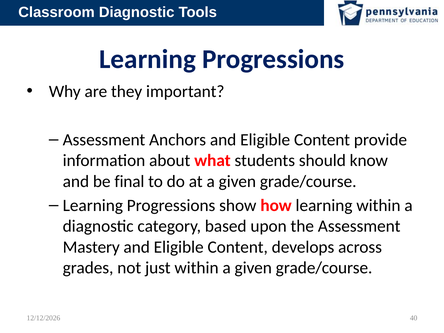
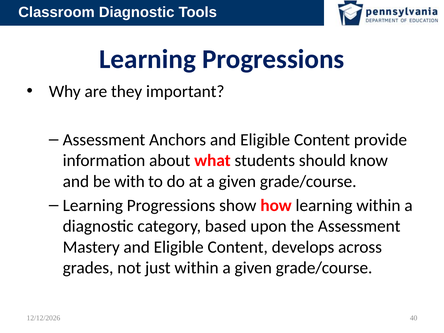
final: final -> with
